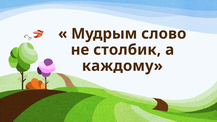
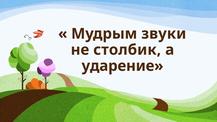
слово: слово -> звуки
каждому: каждому -> ударение
